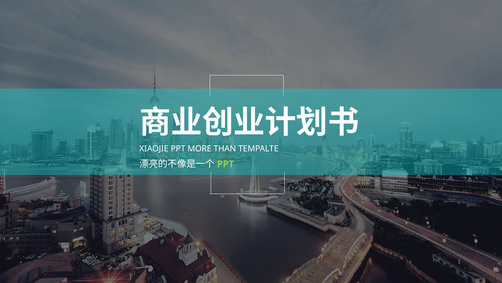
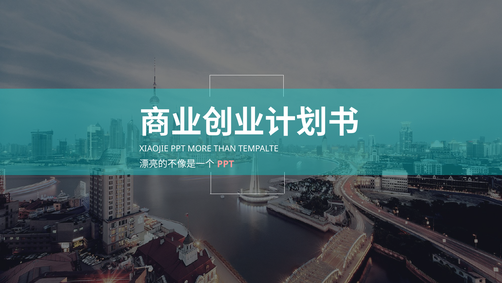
PPT at (226, 164) colour: light green -> pink
